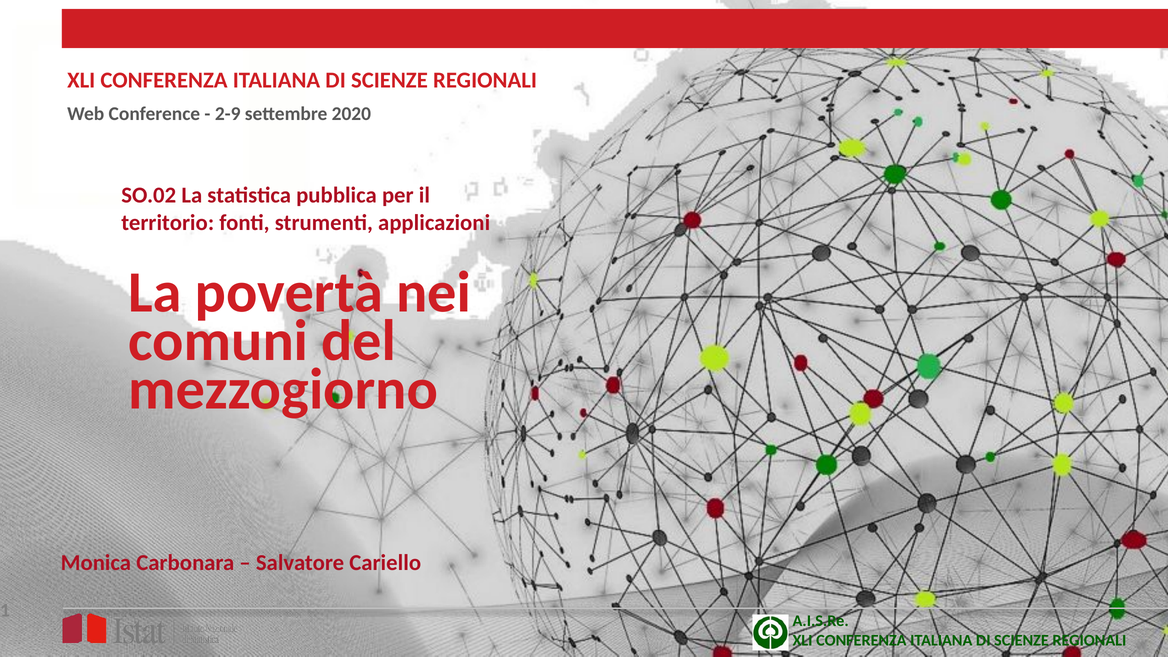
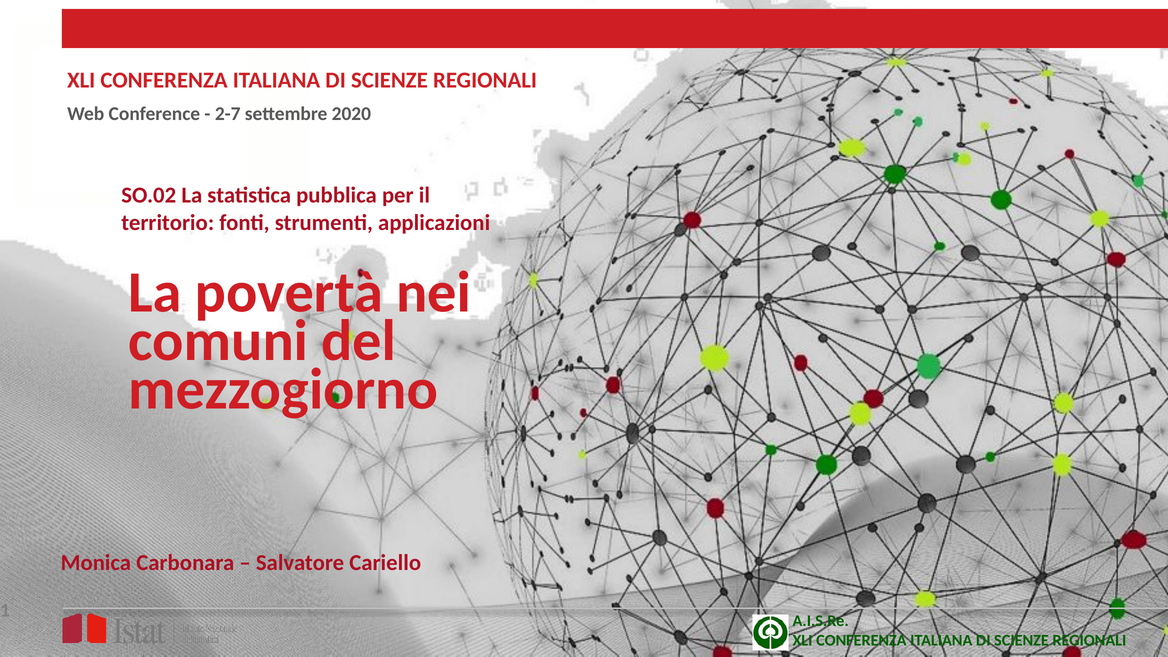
2-9: 2-9 -> 2-7
